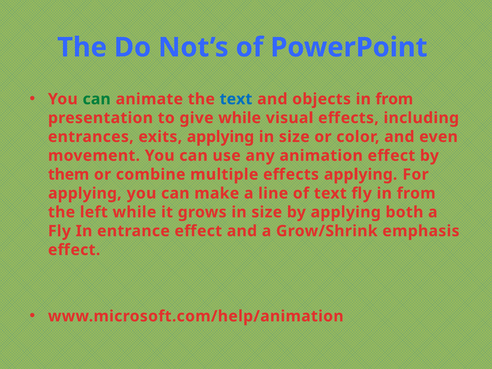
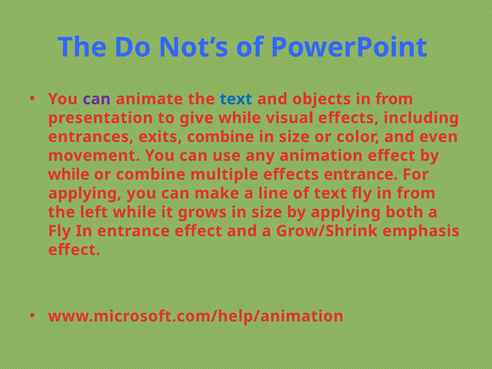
can at (97, 99) colour: green -> purple
exits applying: applying -> combine
them at (69, 174): them -> while
effects applying: applying -> entrance
